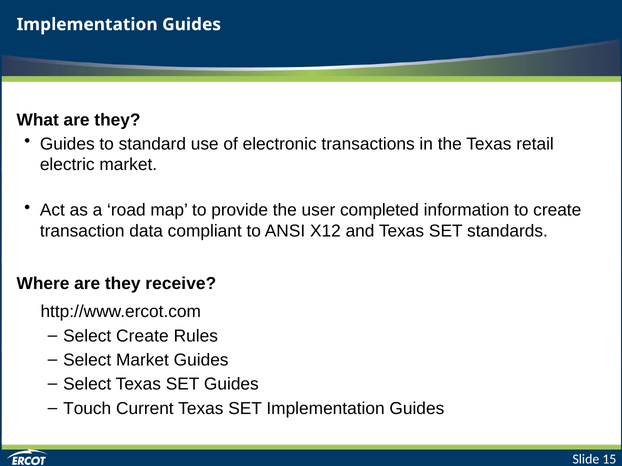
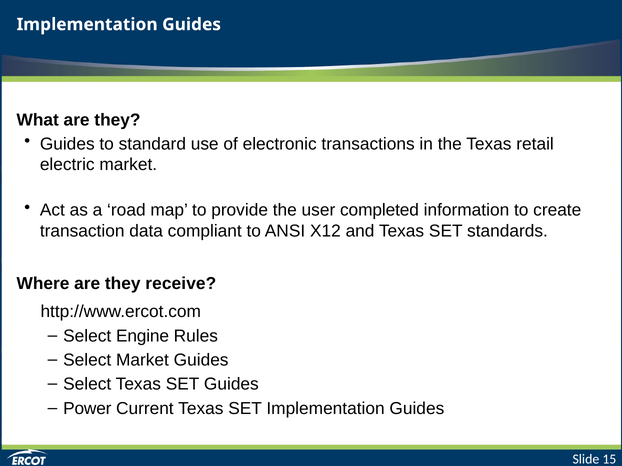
Select Create: Create -> Engine
Touch: Touch -> Power
